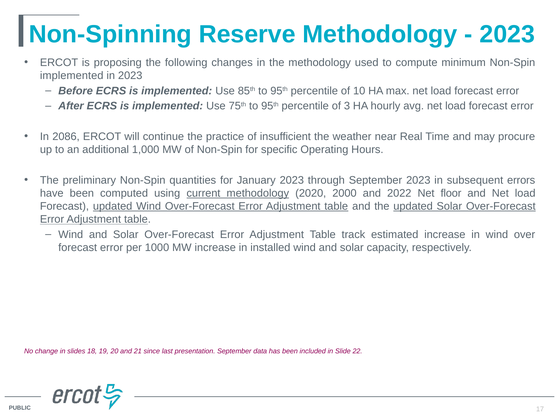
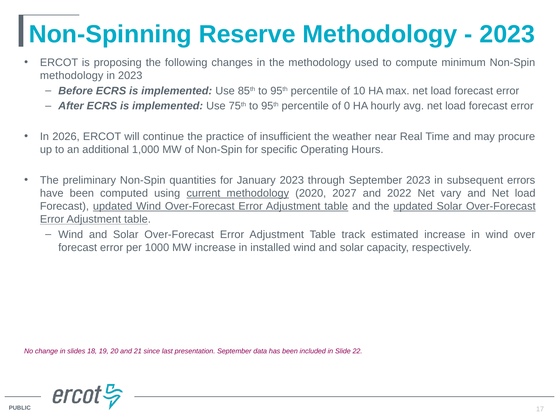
implemented at (72, 76): implemented -> methodology
3: 3 -> 0
2086: 2086 -> 2026
2000: 2000 -> 2027
floor: floor -> vary
